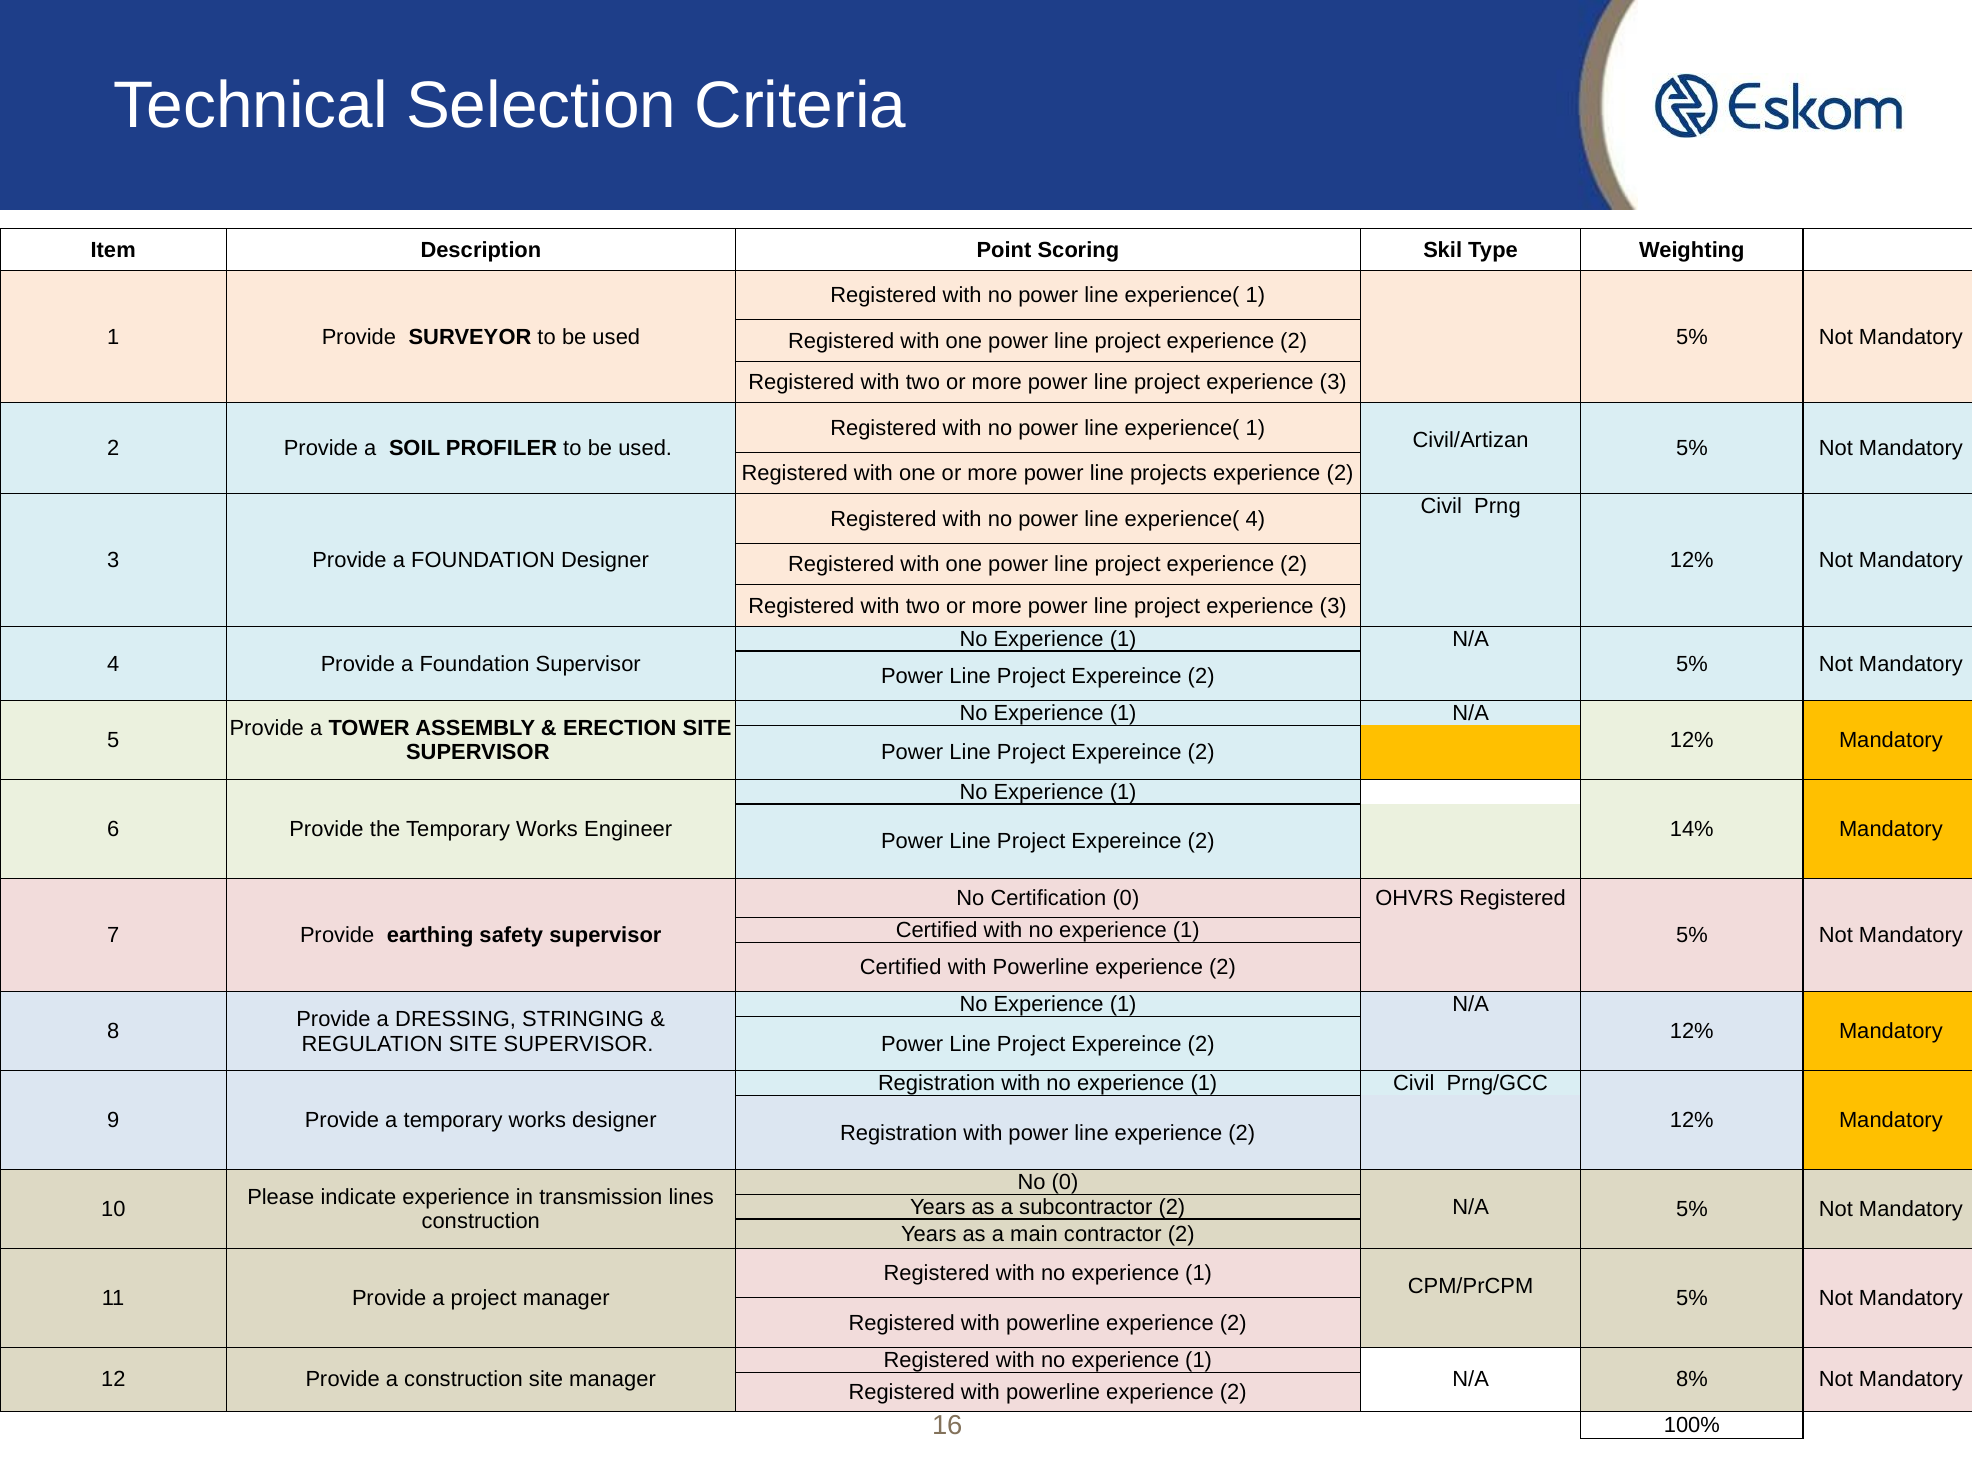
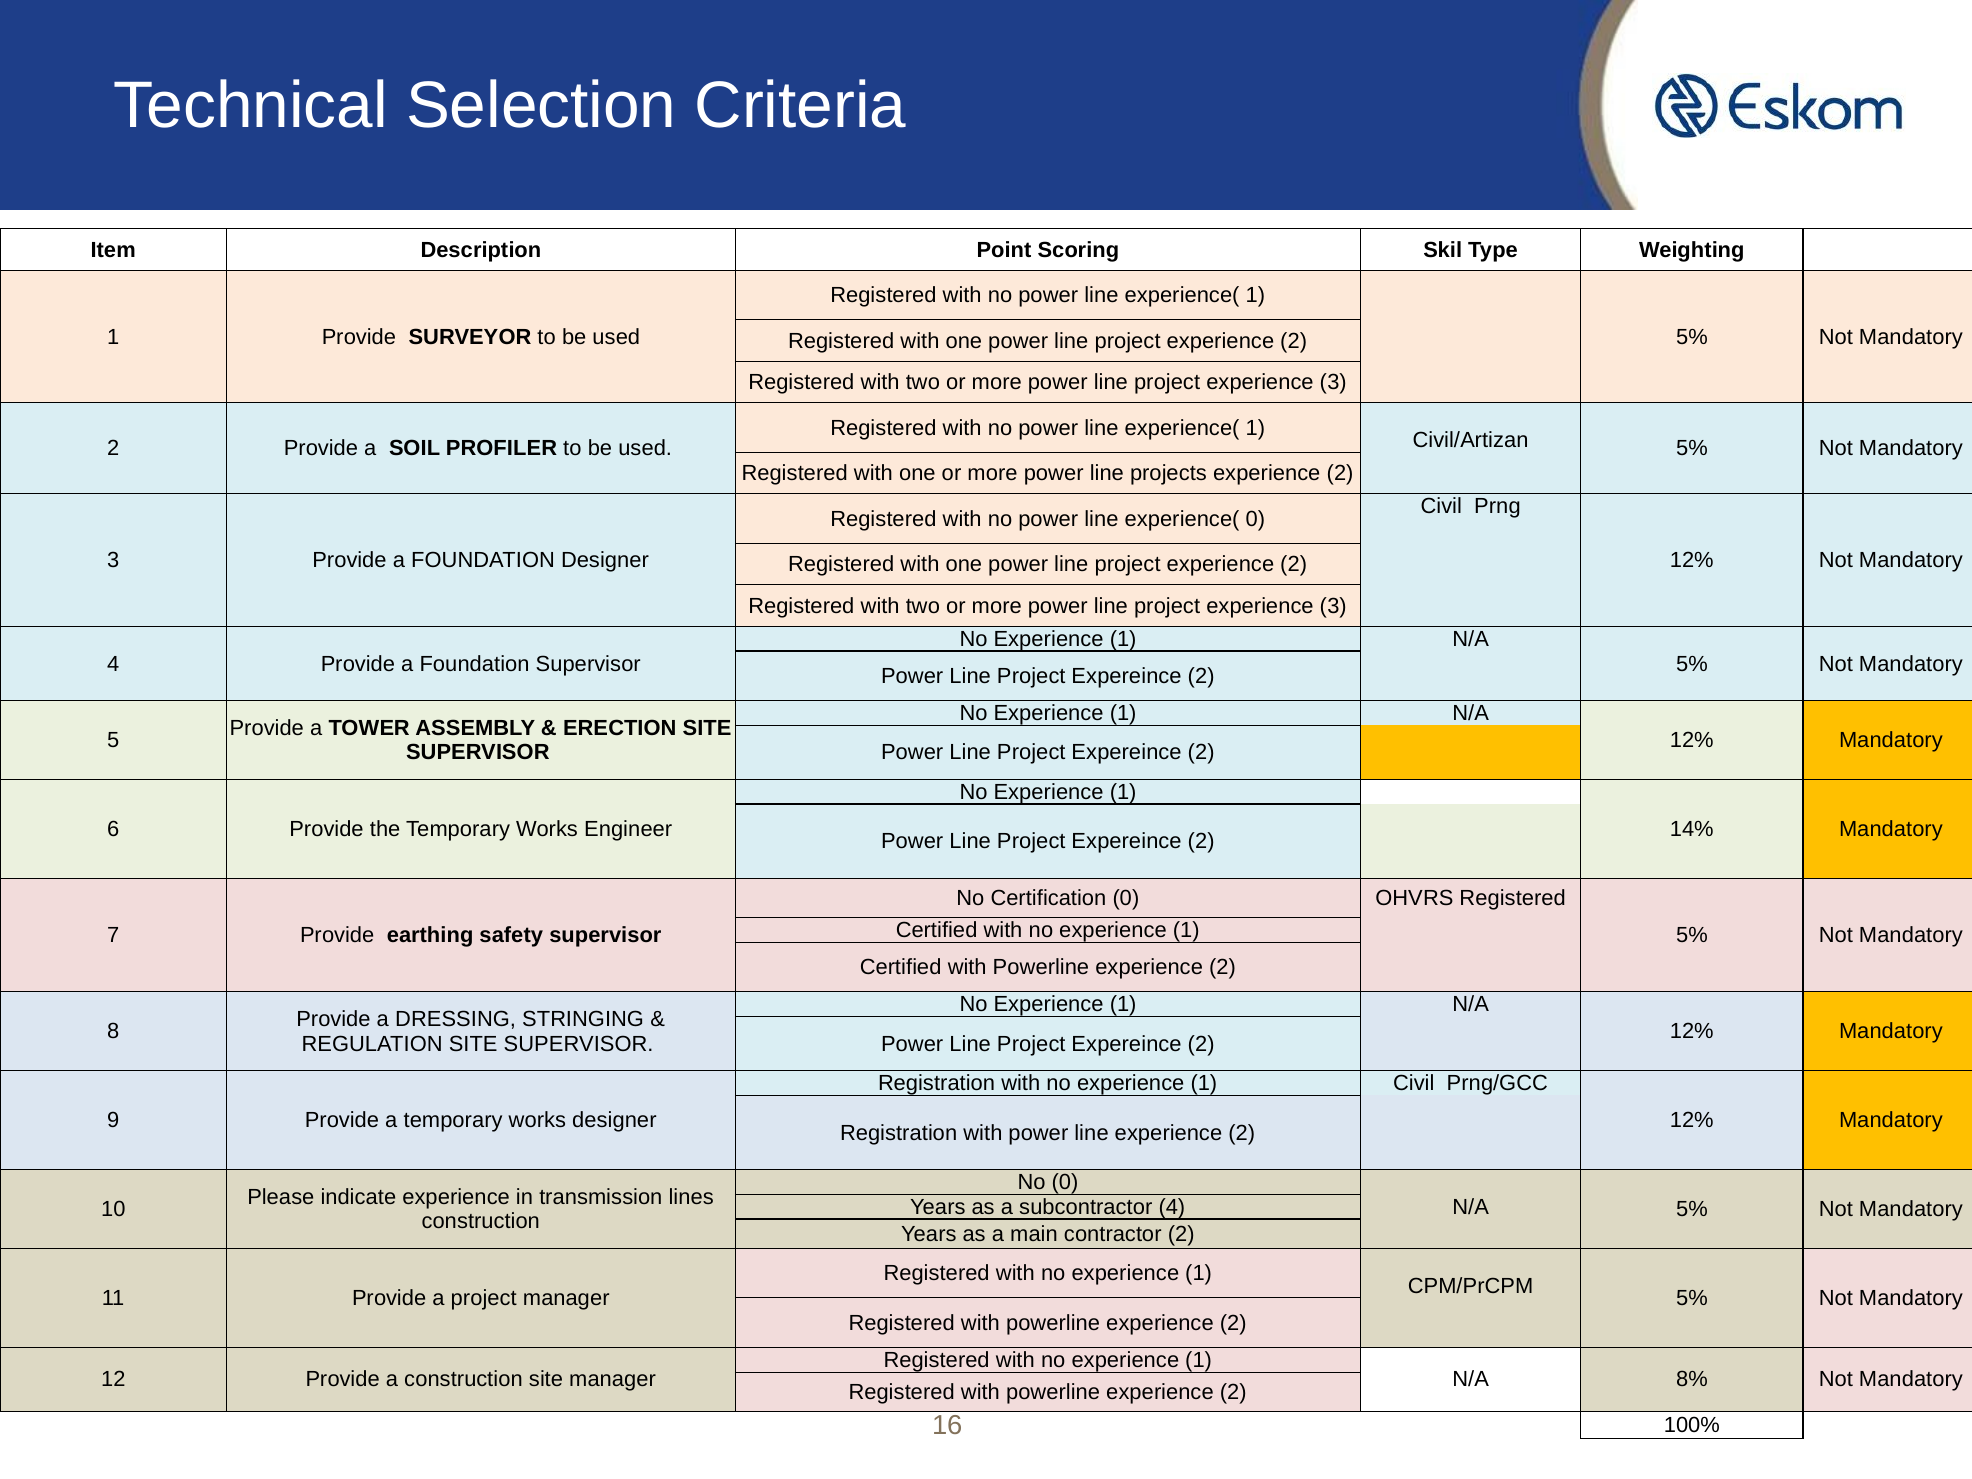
experience( 4: 4 -> 0
subcontractor 2: 2 -> 4
